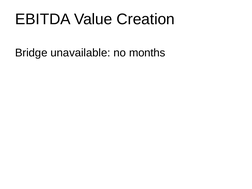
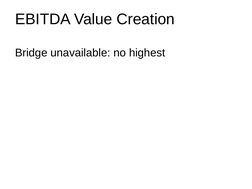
months: months -> highest
